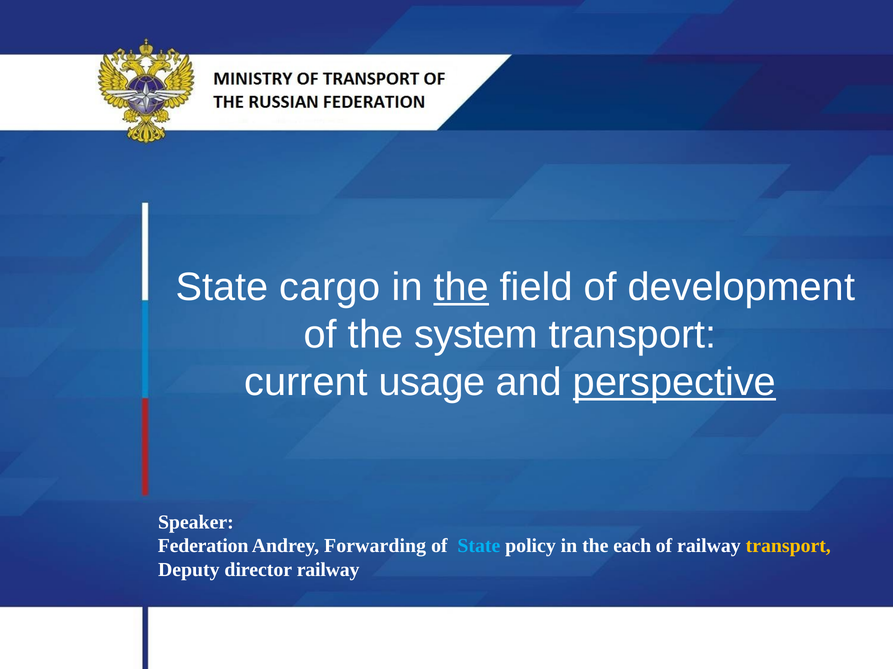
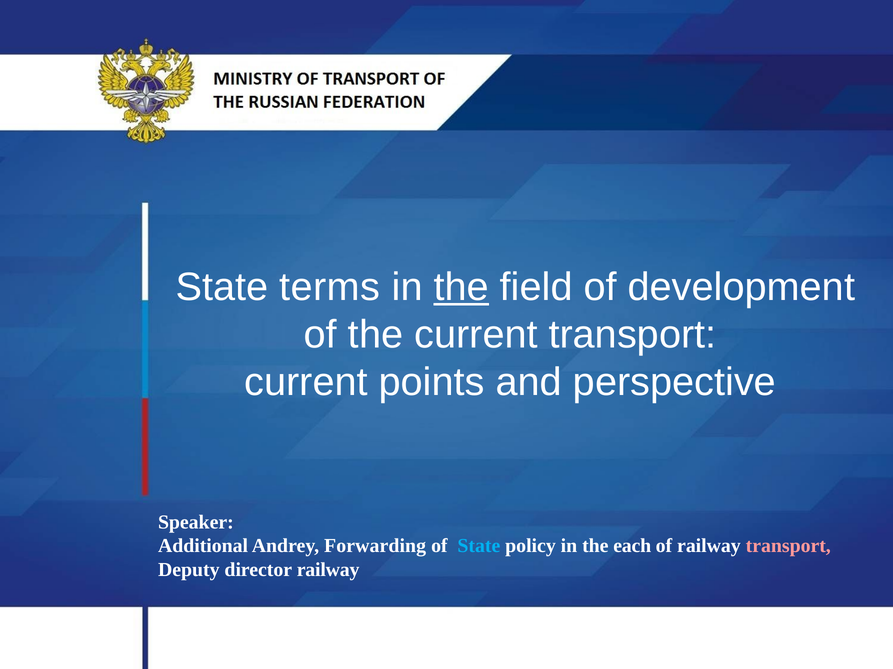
cargo: cargo -> terms
the system: system -> current
usage: usage -> points
perspective underline: present -> none
Federation: Federation -> Additional
transport at (788, 546) colour: yellow -> pink
